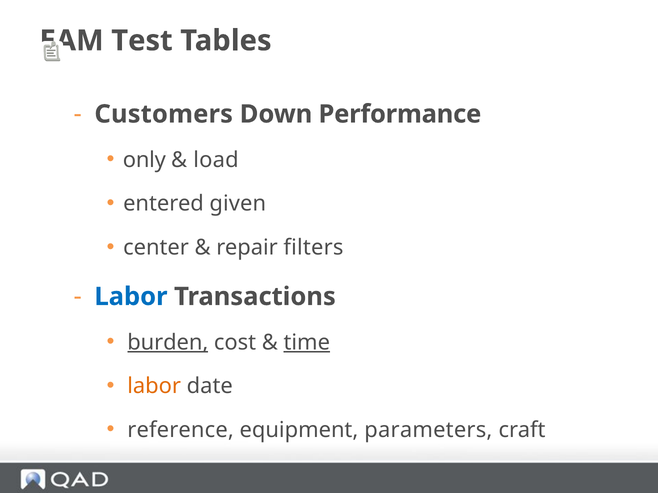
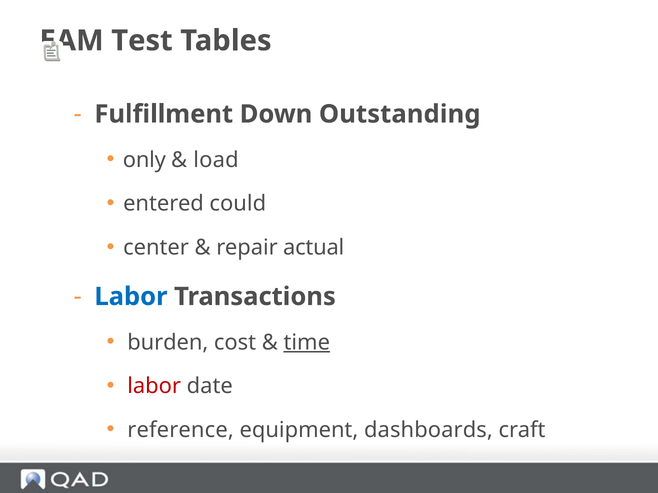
Customers: Customers -> Fulfillment
Performance: Performance -> Outstanding
given: given -> could
filters: filters -> actual
burden underline: present -> none
labor at (154, 387) colour: orange -> red
parameters: parameters -> dashboards
